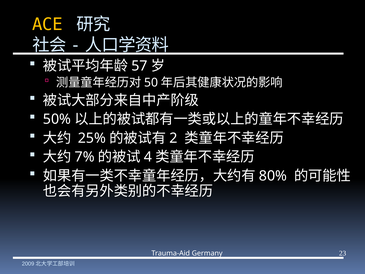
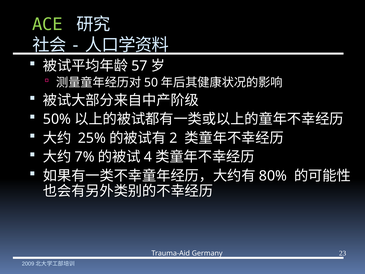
ACE colour: yellow -> light green
